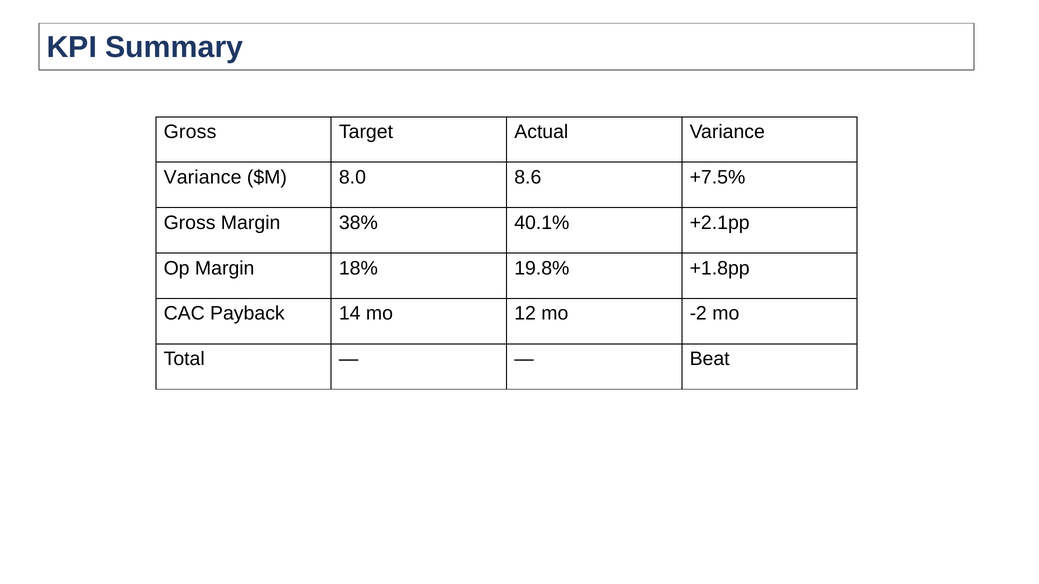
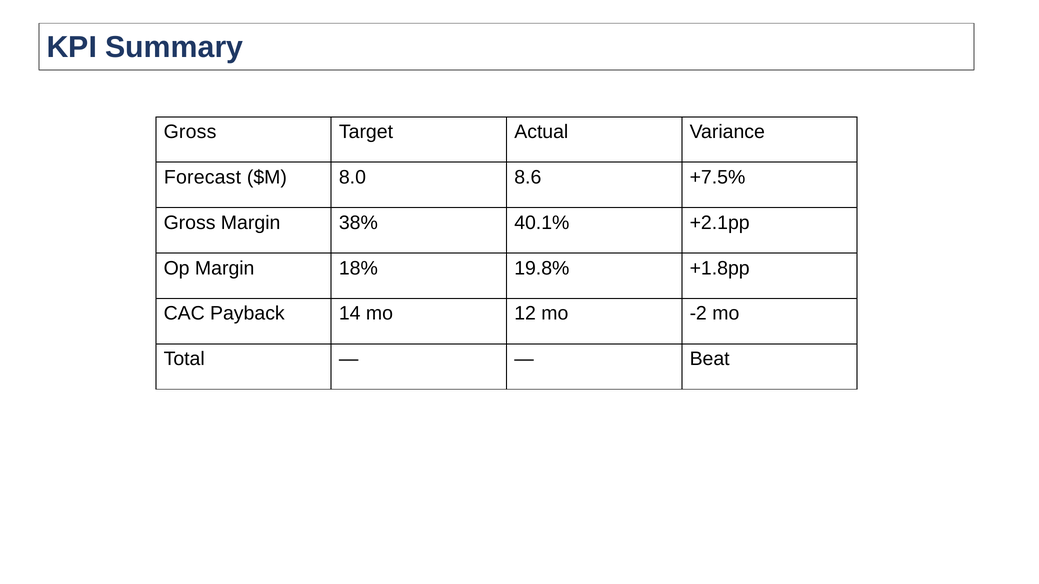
Variance at (203, 177): Variance -> Forecast
